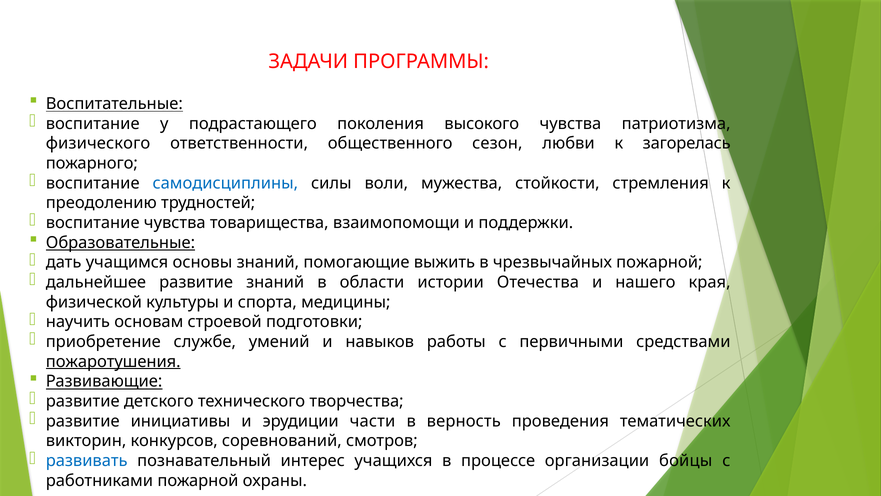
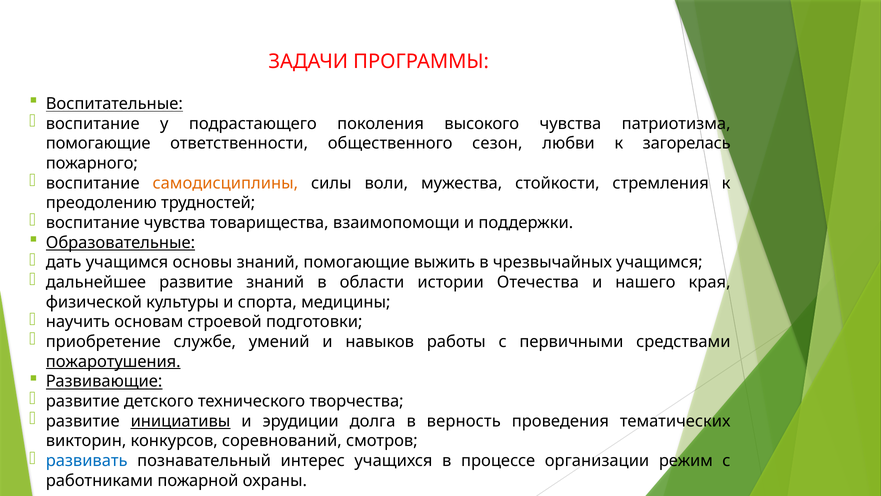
физического at (98, 143): физического -> помогающие
самодисциплины colour: blue -> orange
чрезвычайных пожарной: пожарной -> учащимся
инициативы underline: none -> present
части: части -> долга
бойцы: бойцы -> режим
